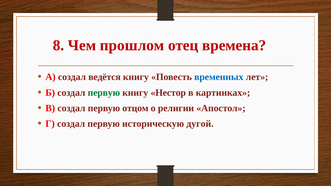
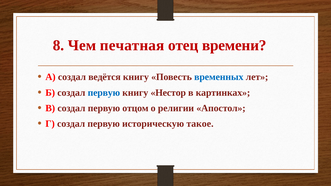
прошлом: прошлом -> печатная
времена: времена -> времени
первую at (104, 93) colour: green -> blue
дугой: дугой -> такое
